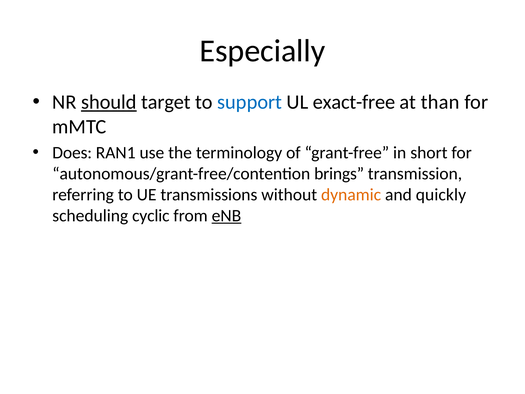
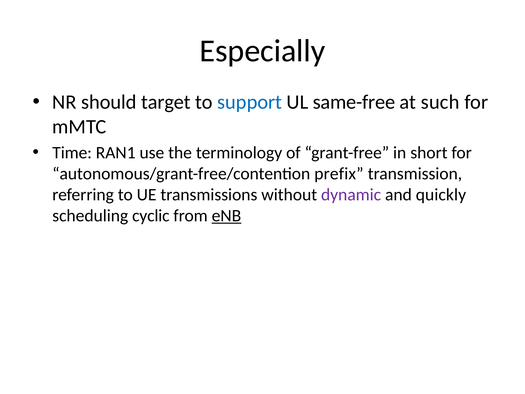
should underline: present -> none
exact-free: exact-free -> same-free
than: than -> such
Does: Does -> Time
brings: brings -> prefix
dynamic colour: orange -> purple
